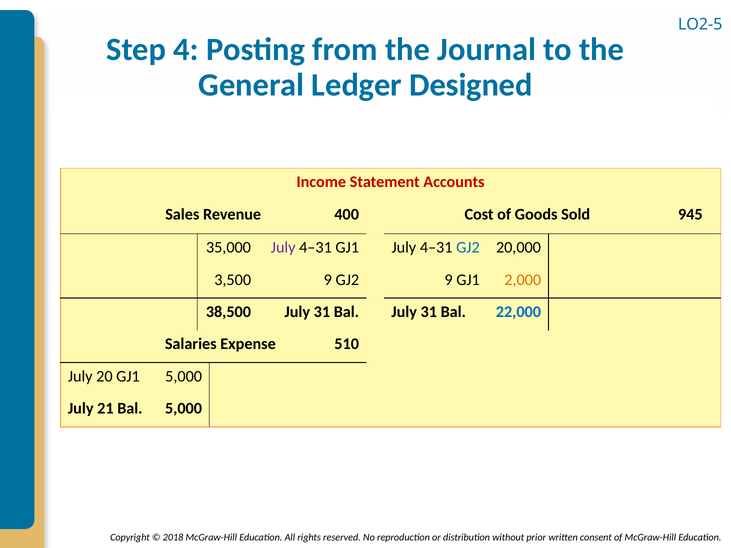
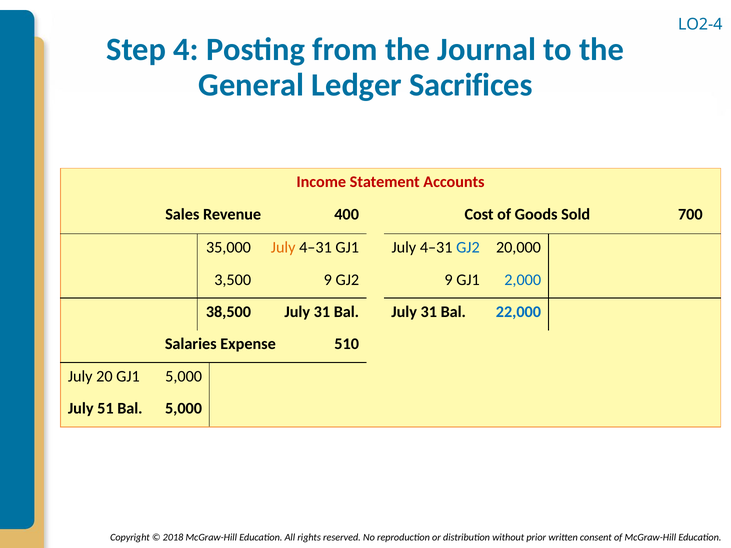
LO2-5: LO2-5 -> LO2-4
Designed: Designed -> Sacrifices
945: 945 -> 700
July at (283, 248) colour: purple -> orange
2,000 colour: orange -> blue
21: 21 -> 51
